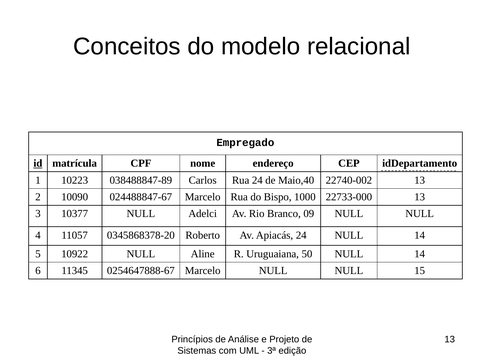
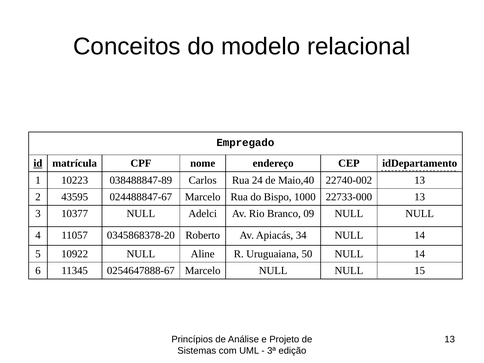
10090: 10090 -> 43595
Apiacás 24: 24 -> 34
